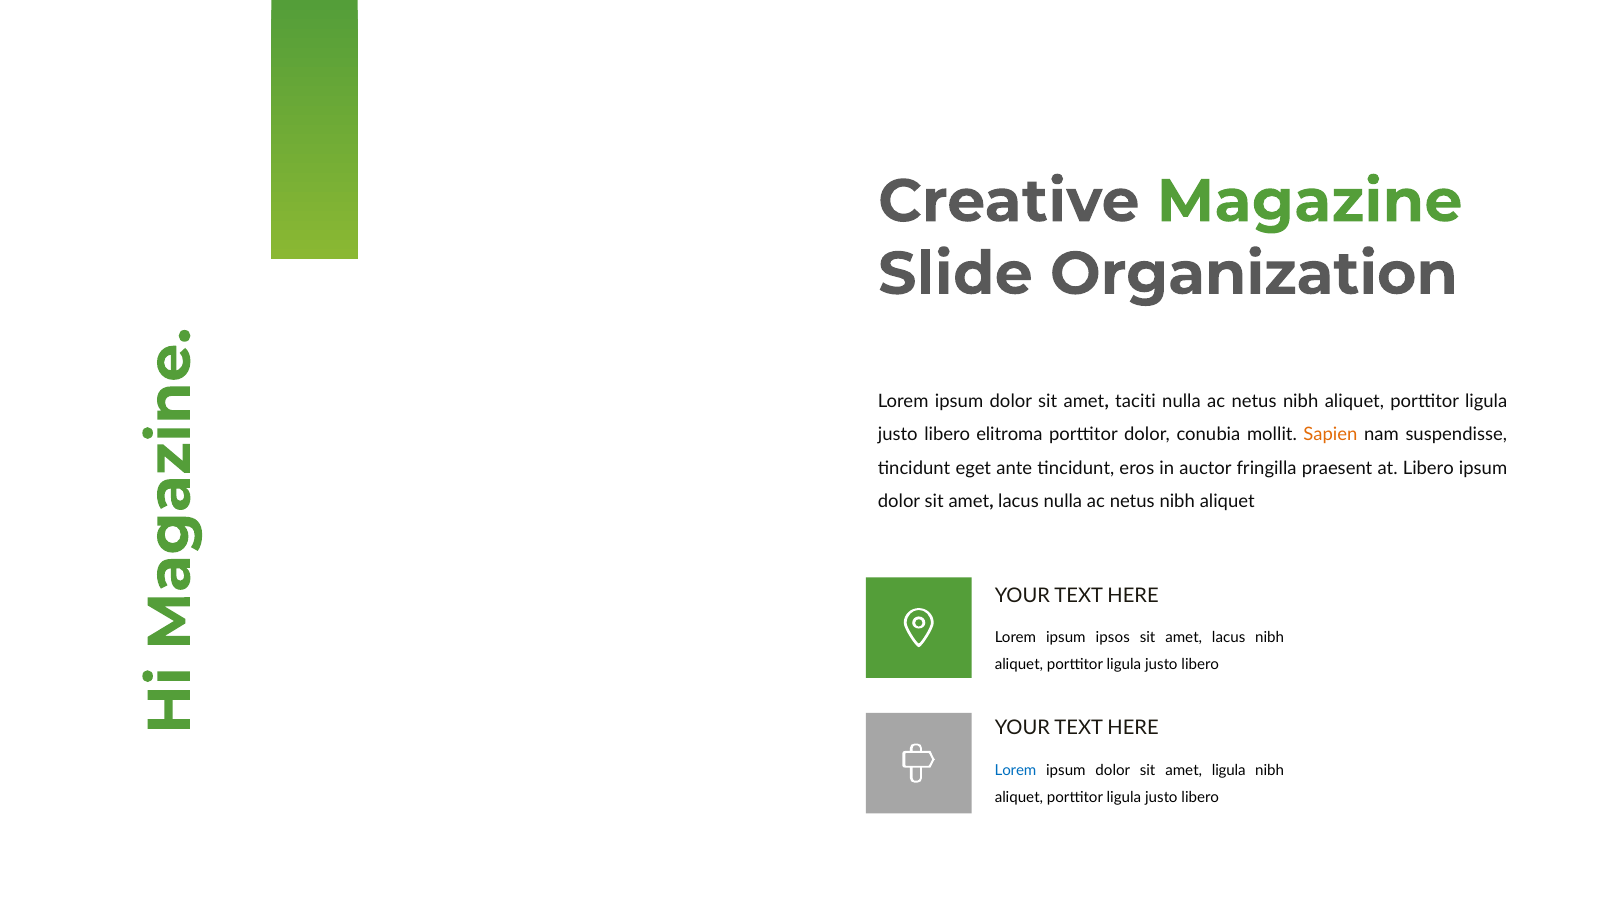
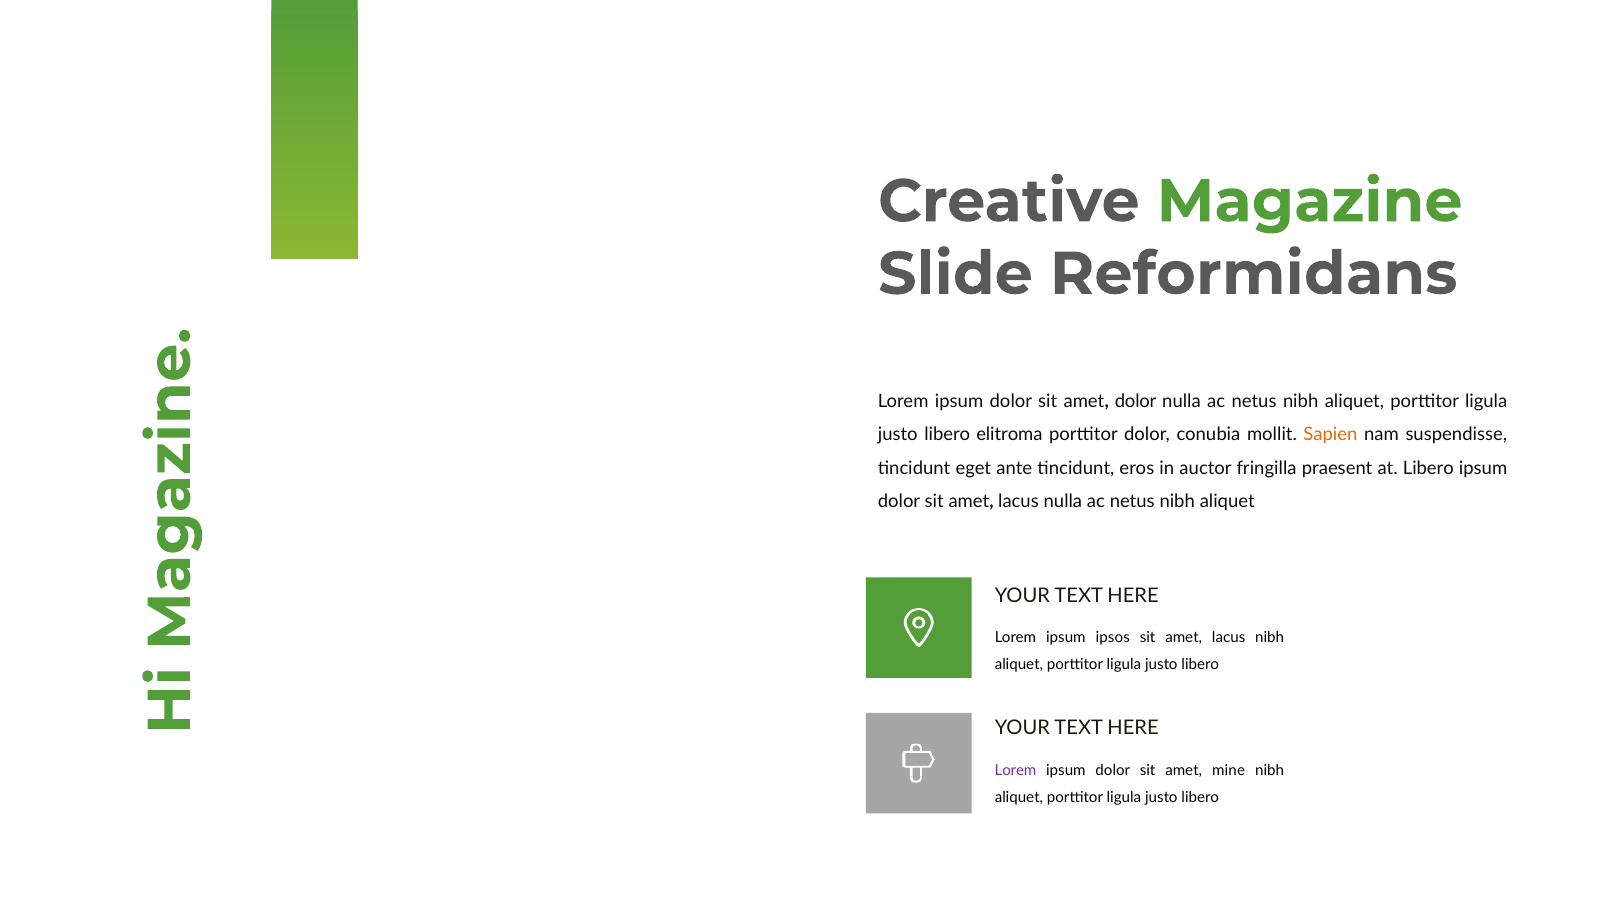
Organization: Organization -> Reformidans
amet taciti: taciti -> dolor
Lorem at (1016, 770) colour: blue -> purple
amet ligula: ligula -> mine
